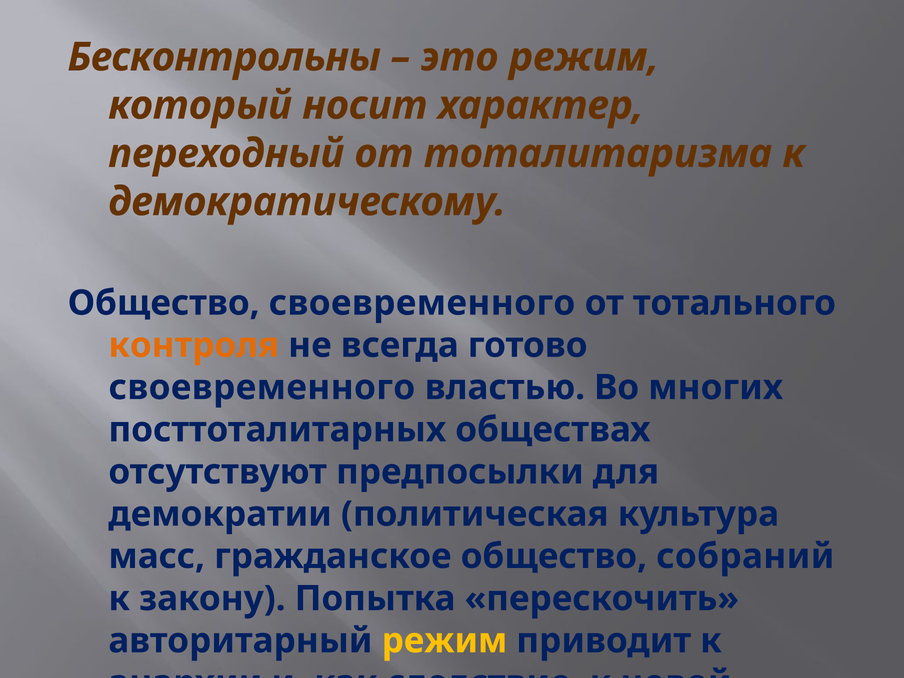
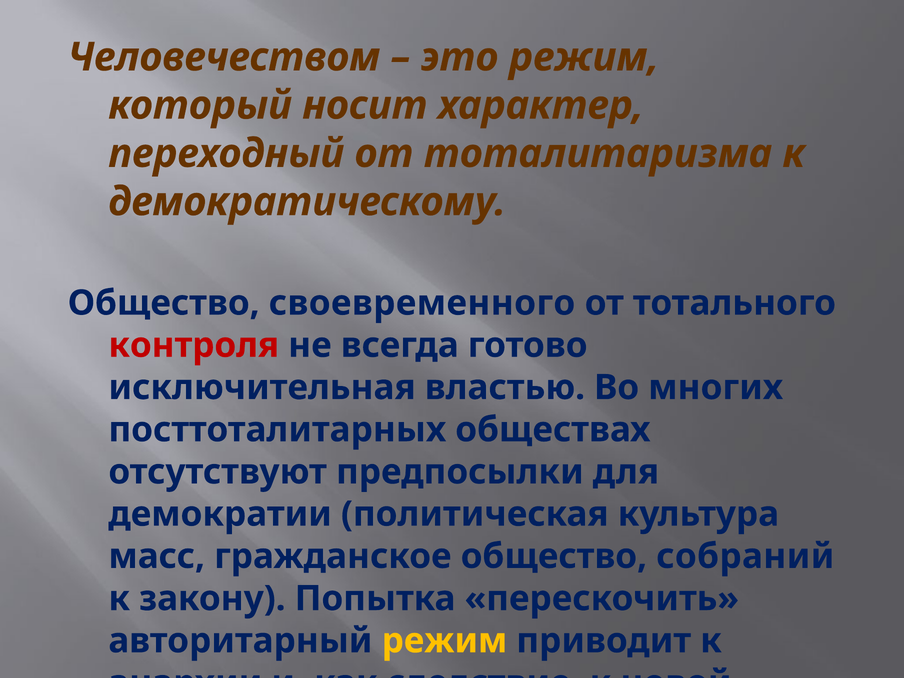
Бесконтрольны: Бесконтрольны -> Человечеством
контроля colour: orange -> red
своевременного at (262, 387): своевременного -> исключительная
